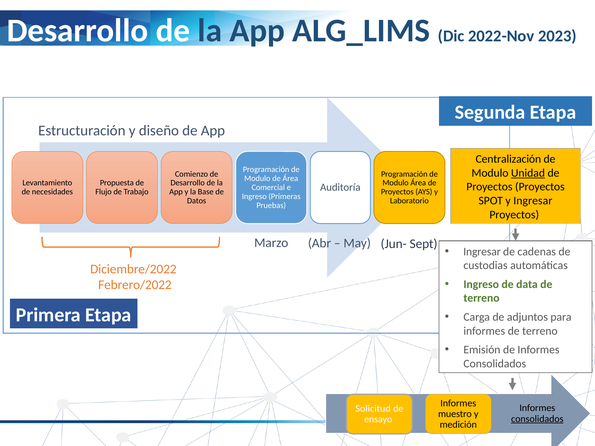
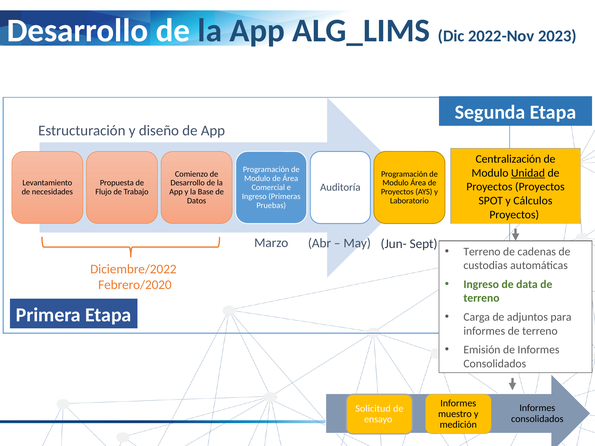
y Ingresar: Ingresar -> Cálculos
Ingresar at (482, 252): Ingresar -> Terreno
Febrero/2022: Febrero/2022 -> Febrero/2020
consolidados at (537, 419) underline: present -> none
